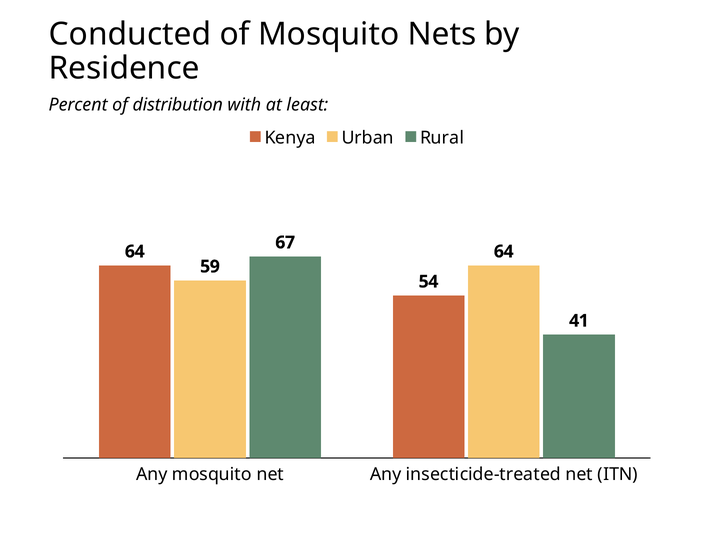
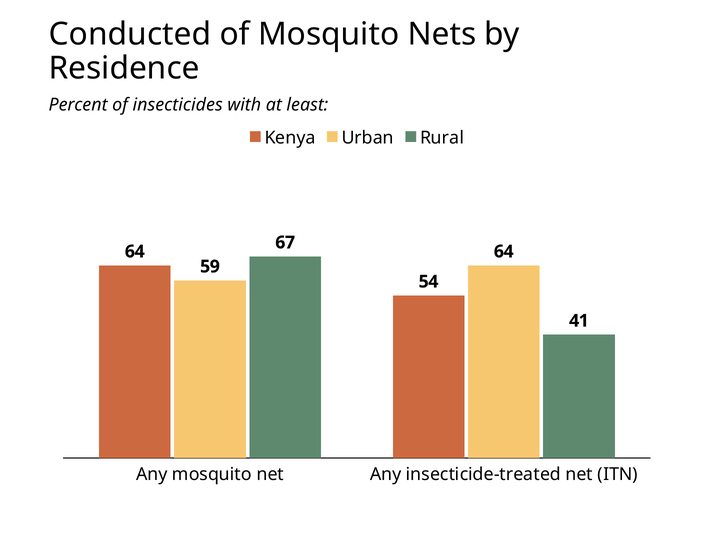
distribution: distribution -> insecticides
